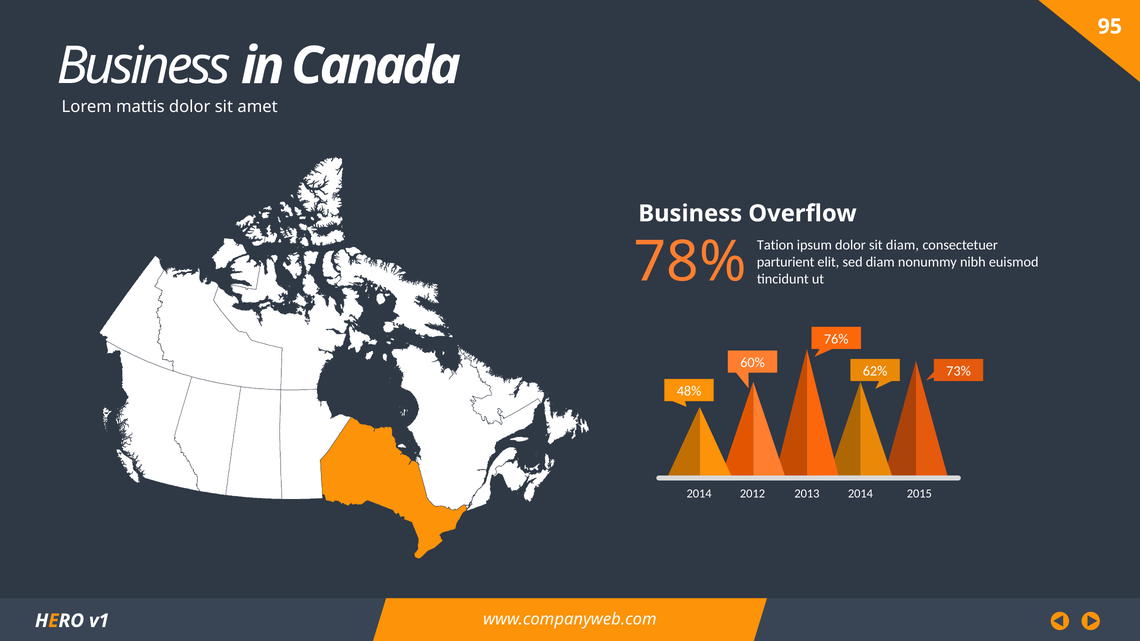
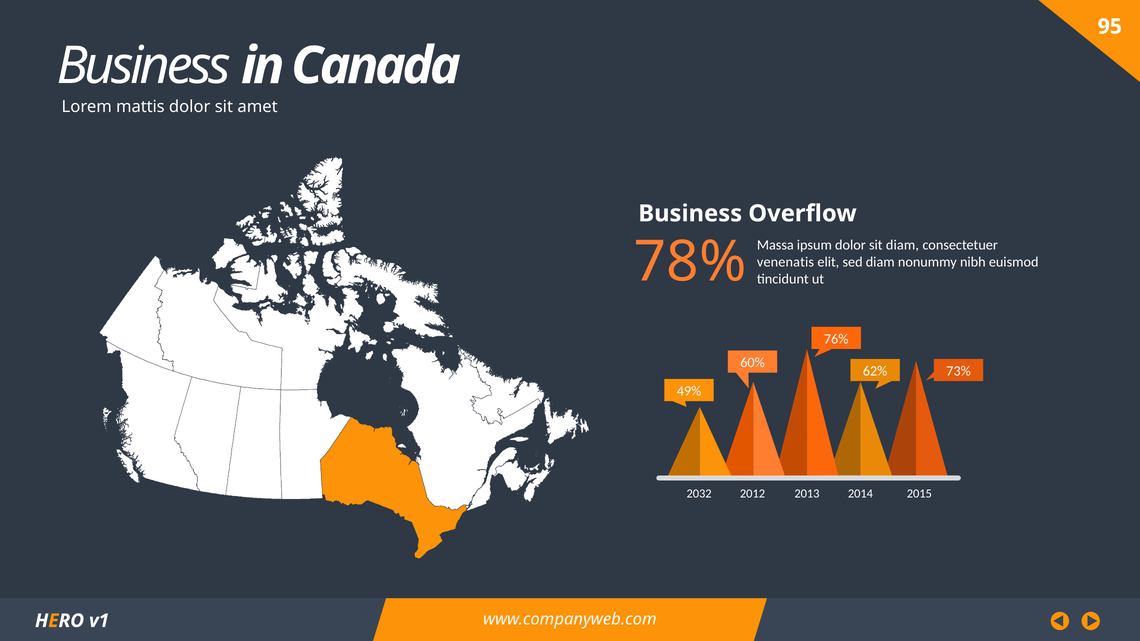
Tation: Tation -> Massa
parturient: parturient -> venenatis
48%: 48% -> 49%
2014 at (699, 494): 2014 -> 2032
